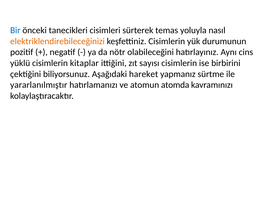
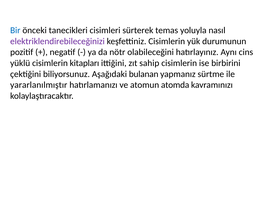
elektriklendirebileceğinizi colour: orange -> purple
kitaplar: kitaplar -> kitapları
sayısı: sayısı -> sahip
hareket: hareket -> bulanan
